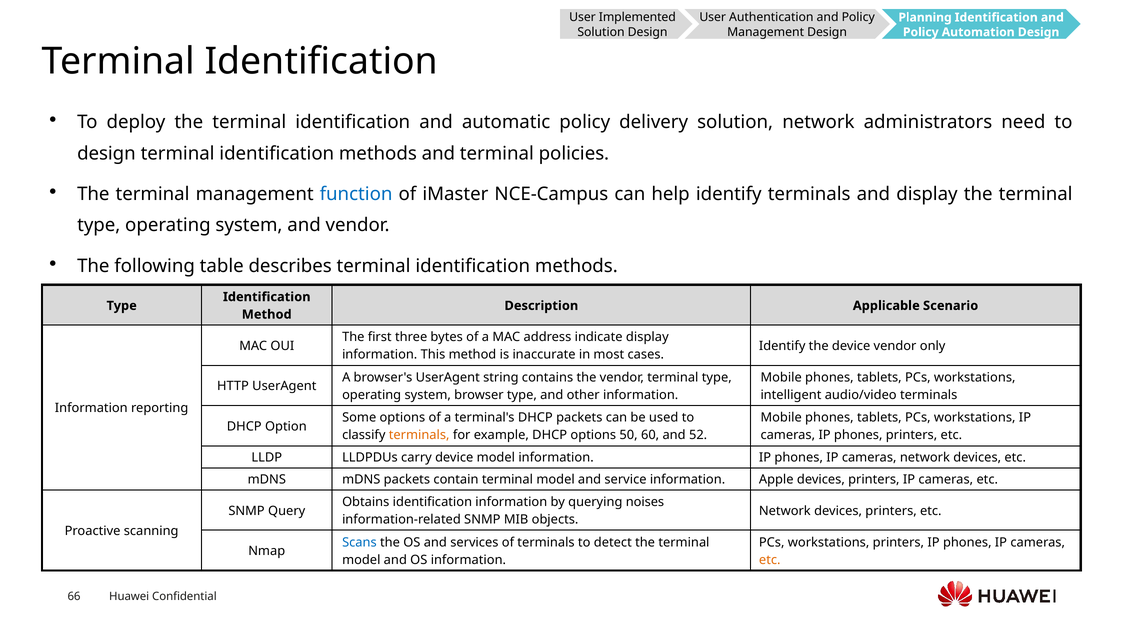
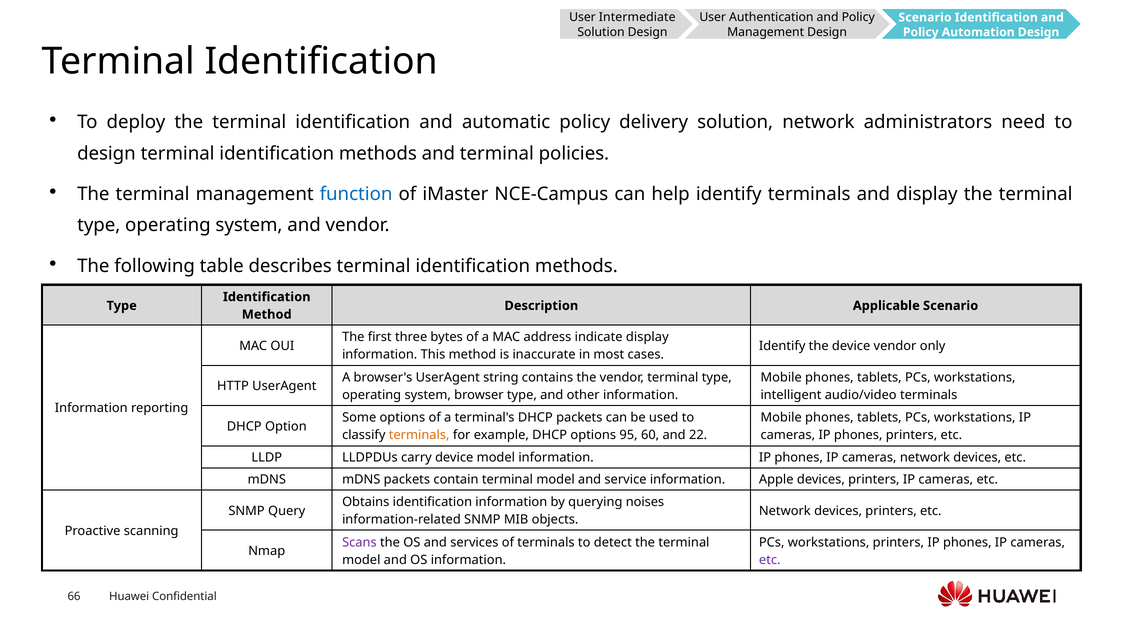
Implemented: Implemented -> Intermediate
Planning at (925, 17): Planning -> Scenario
50: 50 -> 95
52: 52 -> 22
Scans colour: blue -> purple
etc at (770, 560) colour: orange -> purple
